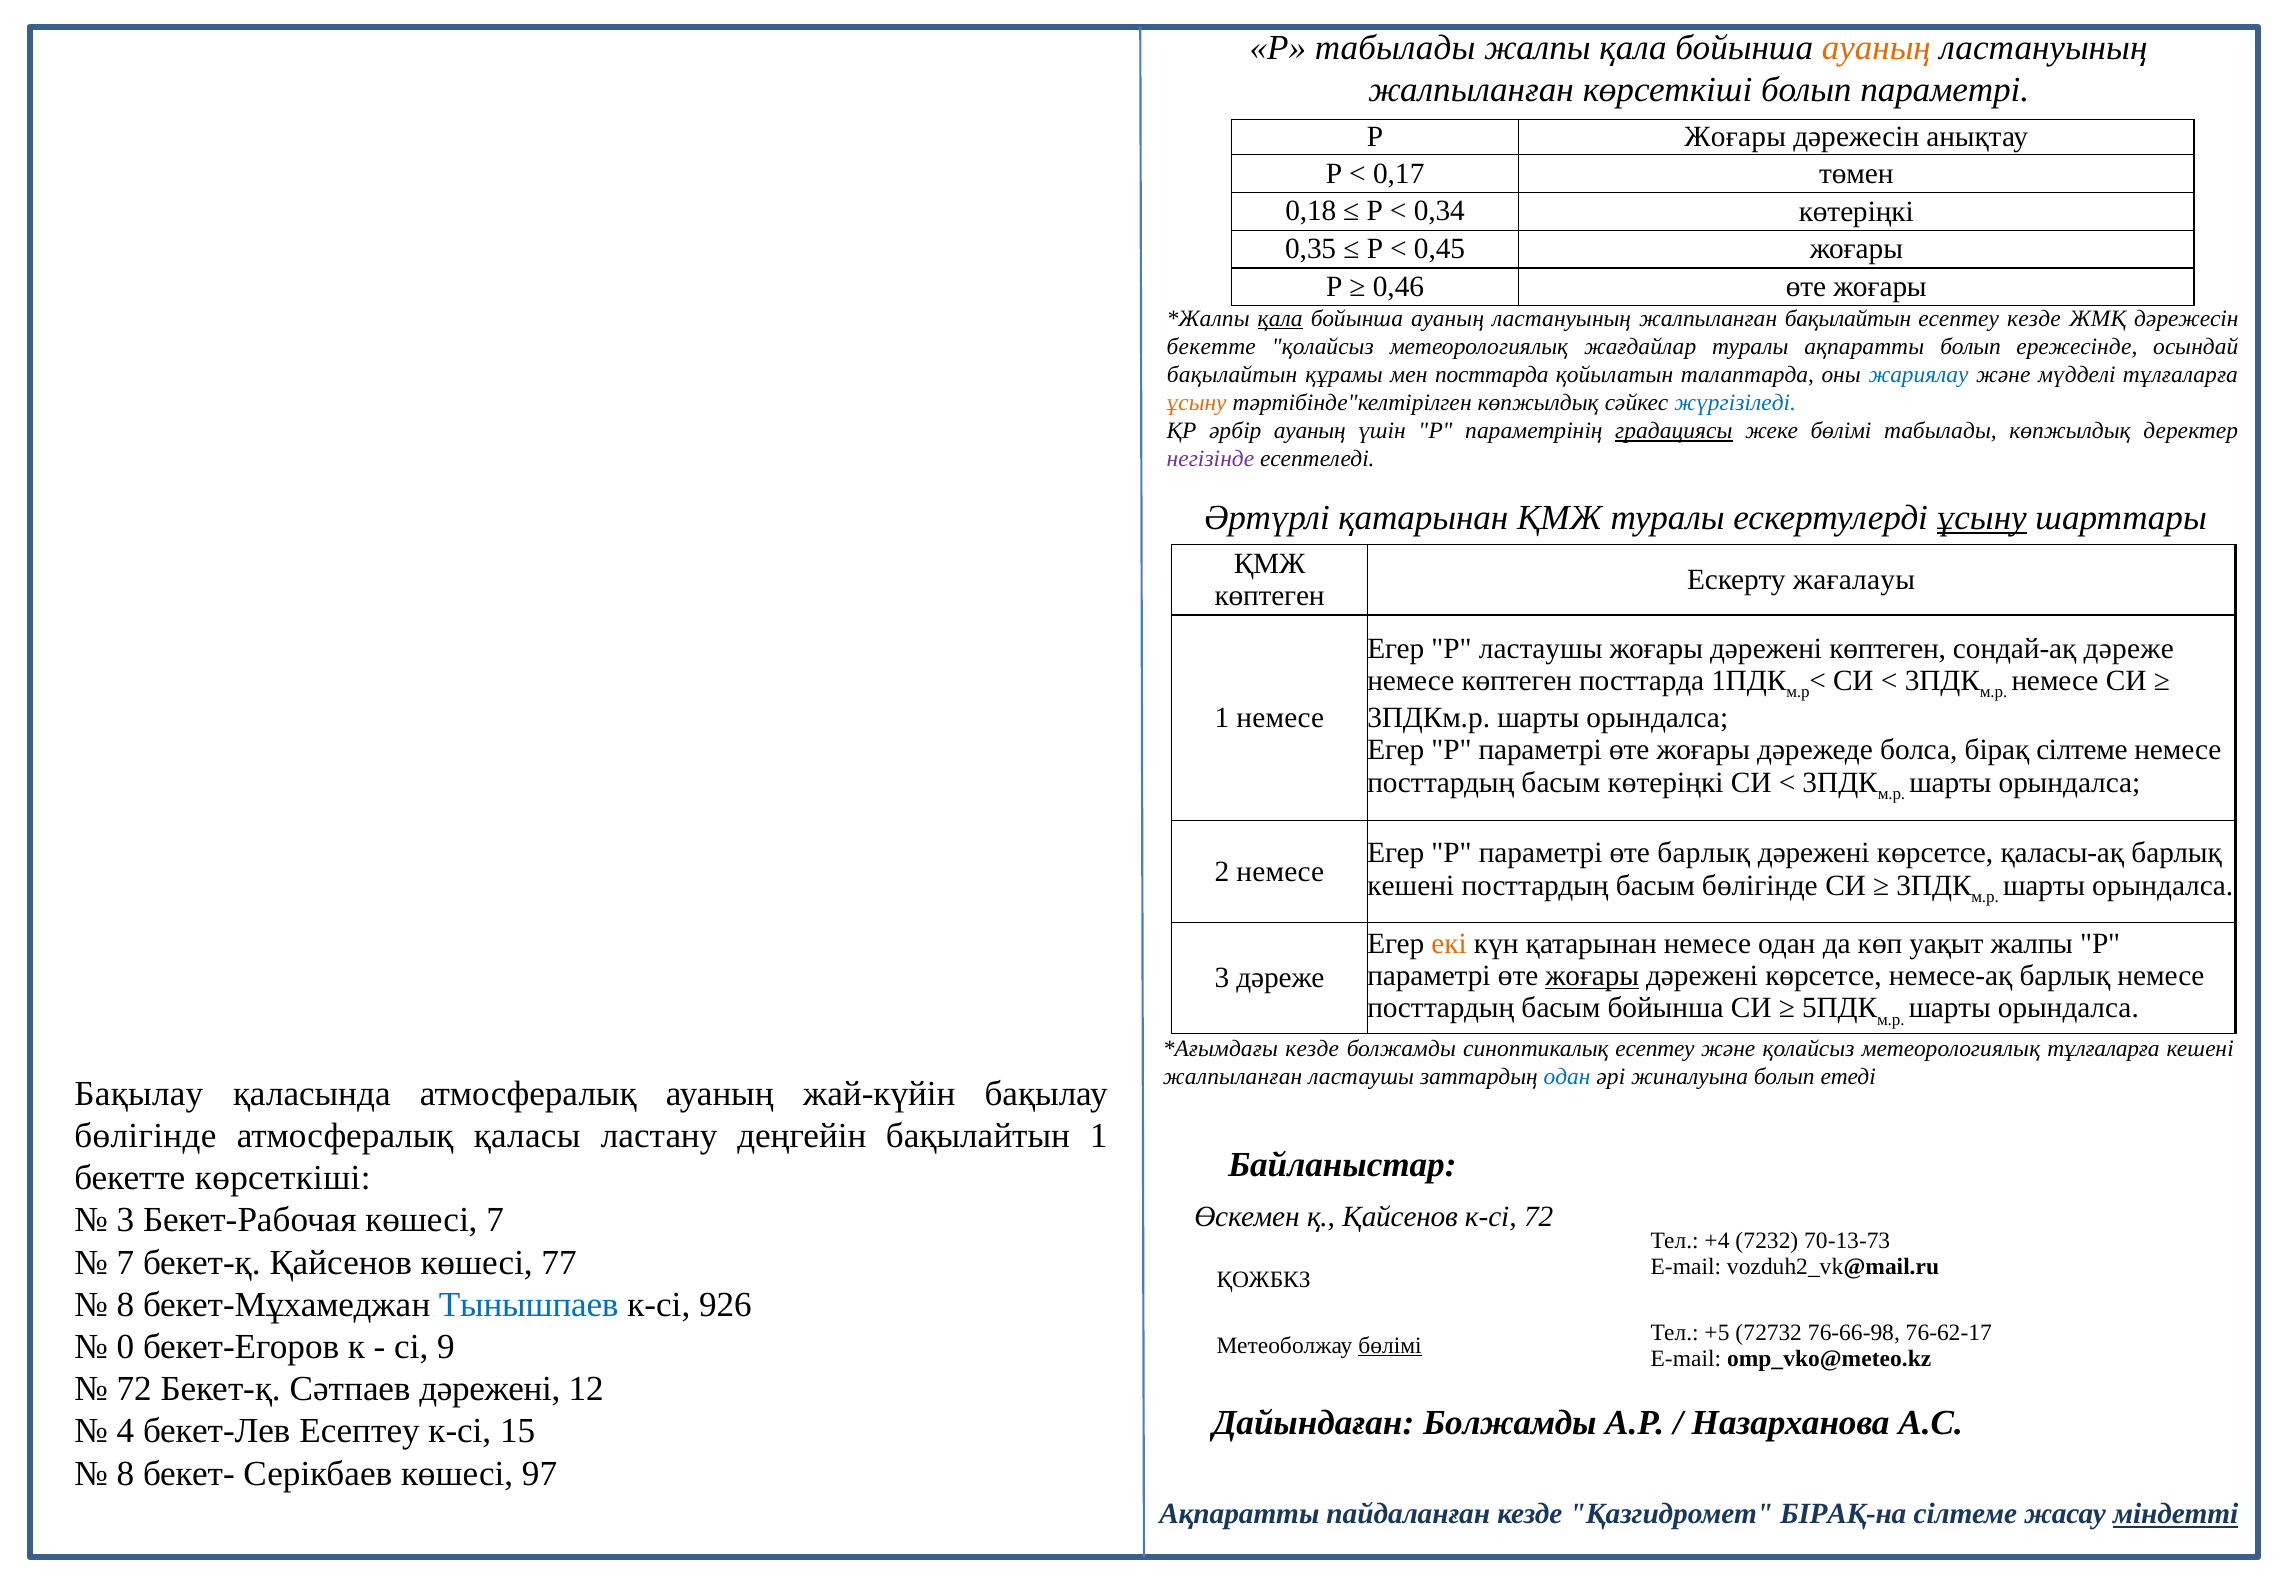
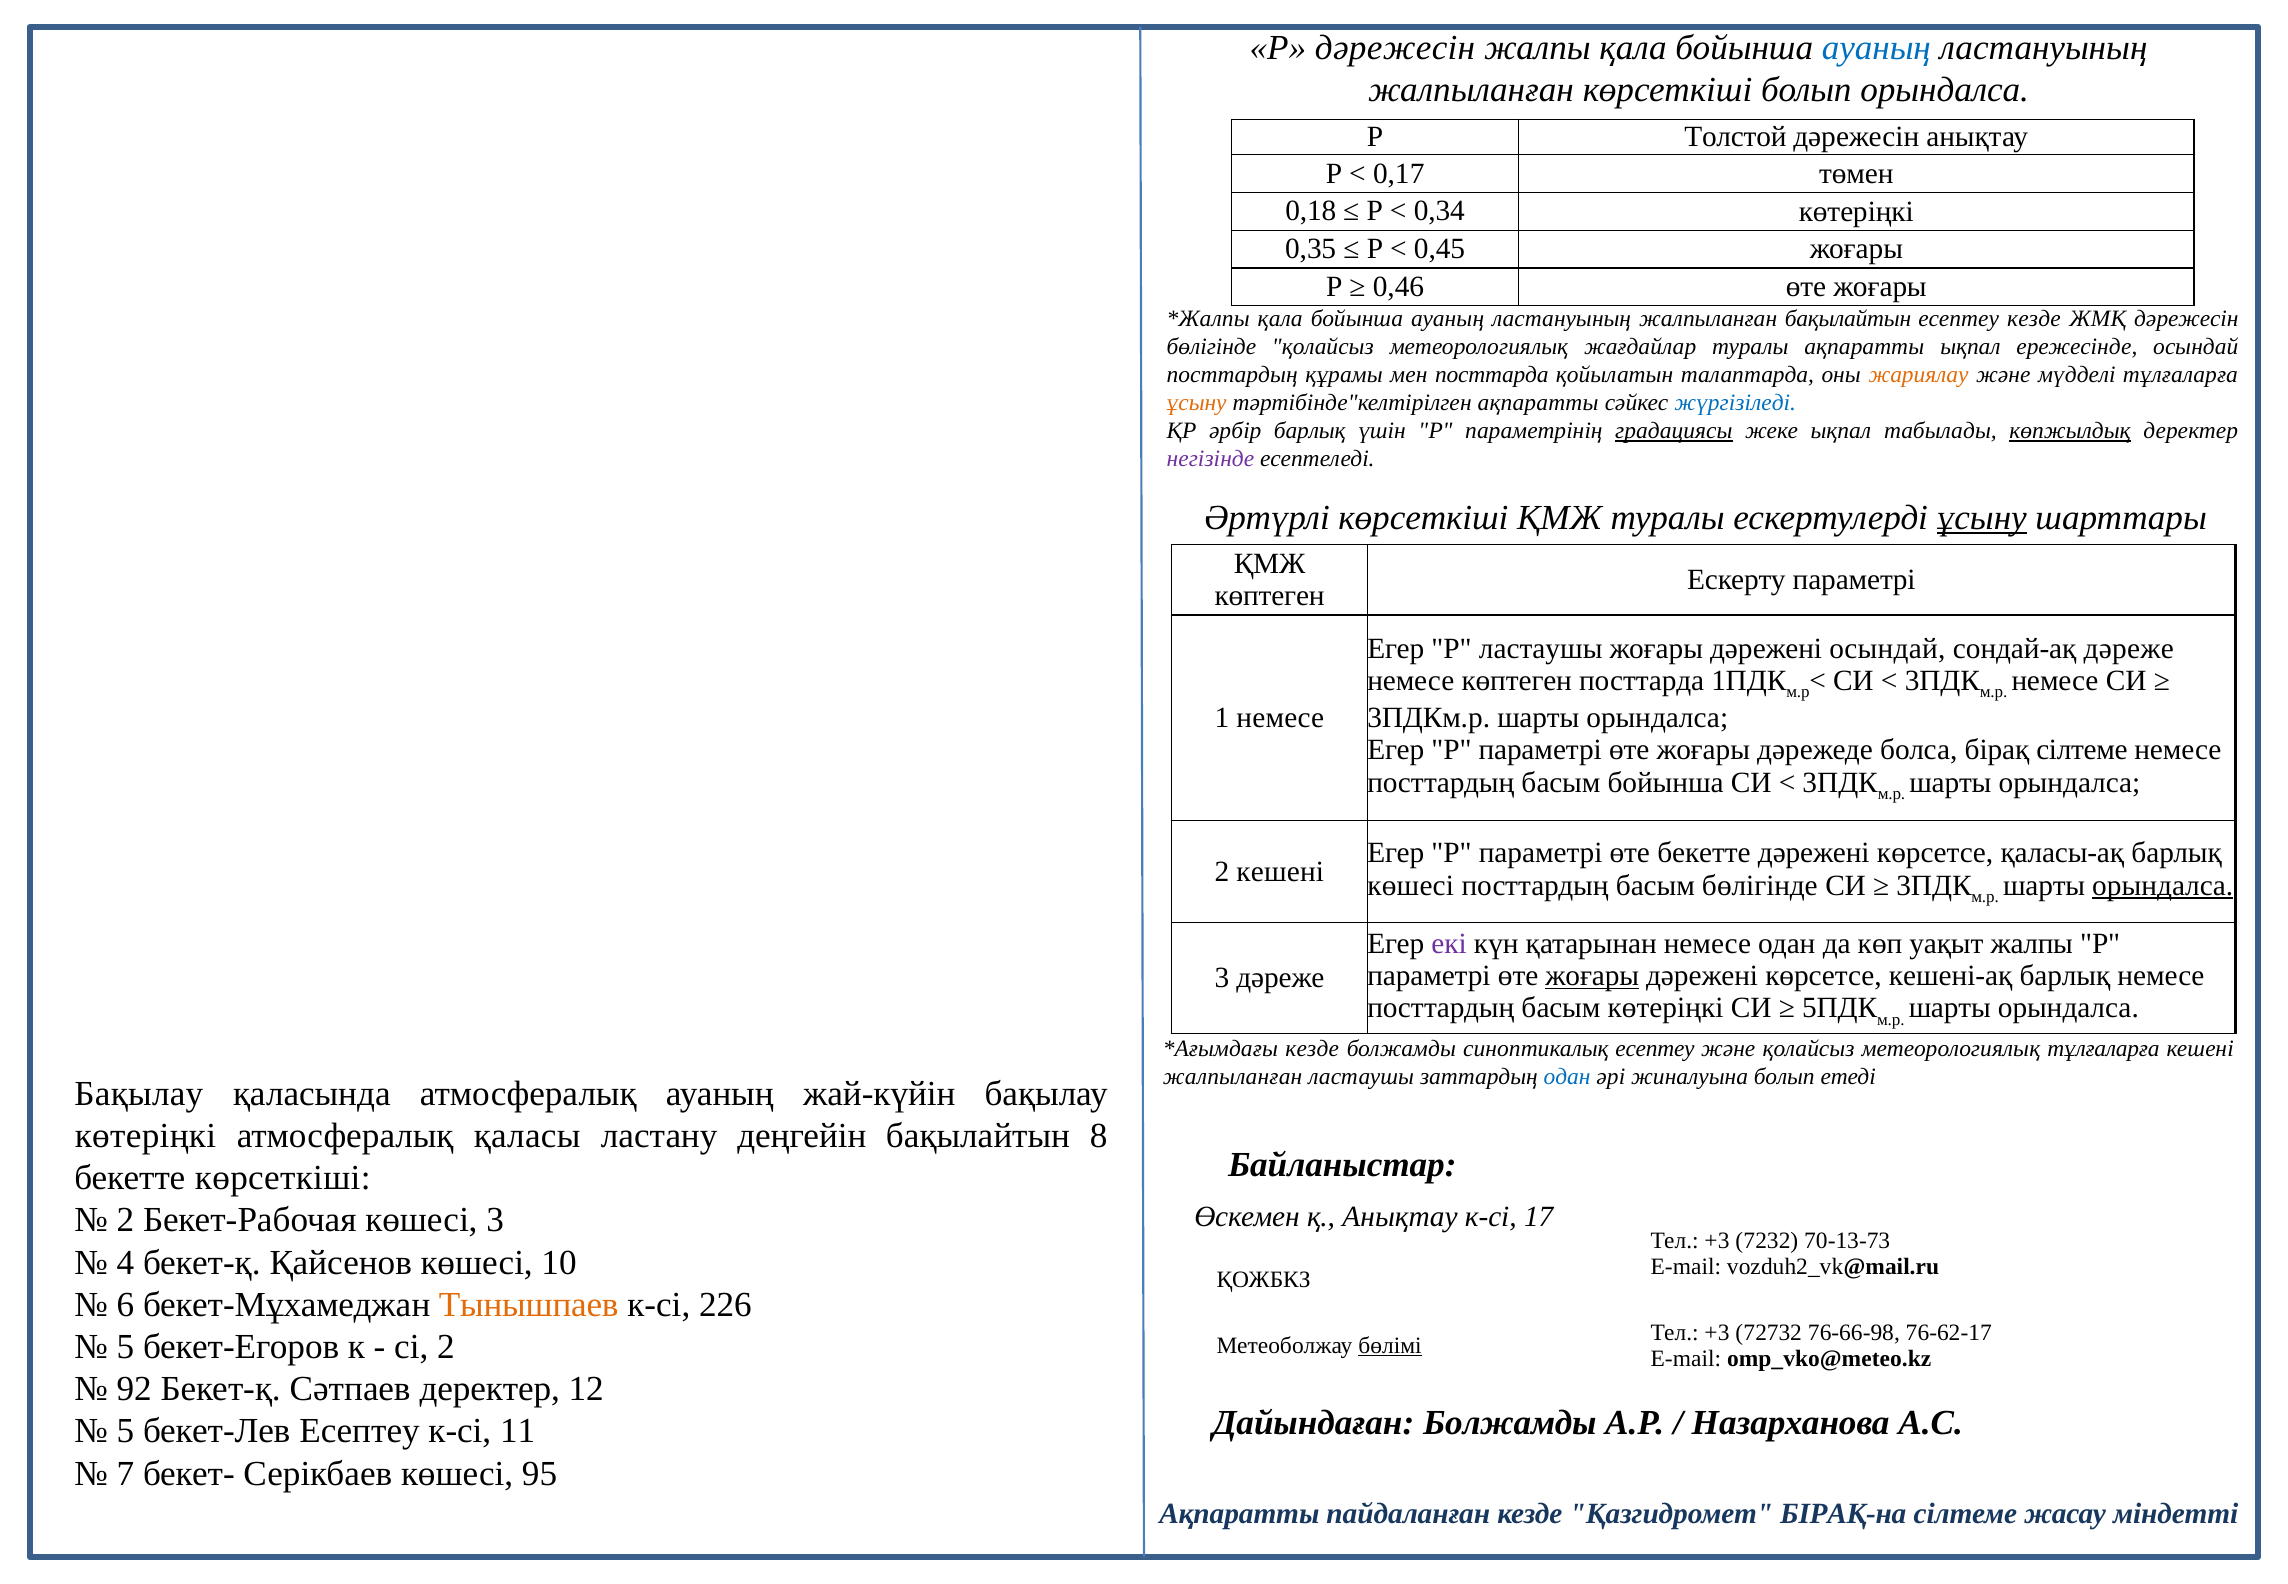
Р табылады: табылады -> дәрежесін
ауаның at (1876, 48) colour: orange -> blue
болып параметрі: параметрі -> орындалса
Р Жоғары: Жоғары -> Толстой
қала at (1280, 318) underline: present -> none
бекетте at (1211, 346): бекетте -> бөлігінде
ақпаратты болып: болып -> ықпал
бақылайтын at (1232, 375): бақылайтын -> посттардың
жариялау colour: blue -> orange
тәртібінде"келтірілген көпжылдық: көпжылдық -> ақпаратты
әрбір ауаның: ауаның -> барлық
жеке бөлімі: бөлімі -> ықпал
көпжылдық at (2070, 431) underline: none -> present
Әртүрлі қатарынан: қатарынан -> көрсеткіші
Ескерту жағалауы: жағалауы -> параметрі
дәрежені көптеген: көптеген -> осындай
басым көтеріңкі: көтеріңкі -> бойынша
өте барлық: барлық -> бекетте
2 немесе: немесе -> кешені
кешені at (1411, 885): кешені -> көшесі
орындалса at (2163, 885) underline: none -> present
екі colour: orange -> purple
немесе-ақ: немесе-ақ -> кешені-ақ
басым бойынша: бойынша -> көтеріңкі
бөлігінде at (145, 1136): бөлігінде -> көтеріңкі
бақылайтын 1: 1 -> 8
қ Қайсенов: Қайсенов -> Анықтау
к-сі 72: 72 -> 17
3 at (125, 1220): 3 -> 2
көшесі 7: 7 -> 3
+4 at (1717, 1241): +4 -> +3
7 at (125, 1262): 7 -> 4
77: 77 -> 10
8 at (125, 1305): 8 -> 6
Тынышпаев colour: blue -> orange
926: 926 -> 226
+5 at (1717, 1332): +5 -> +3
0 at (125, 1347): 0 -> 5
сі 9: 9 -> 2
72 at (134, 1389): 72 -> 92
Сәтпаев дәрежені: дәрежені -> деректер
4 at (125, 1431): 4 -> 5
15: 15 -> 11
8 at (125, 1474): 8 -> 7
97: 97 -> 95
міндетті underline: present -> none
